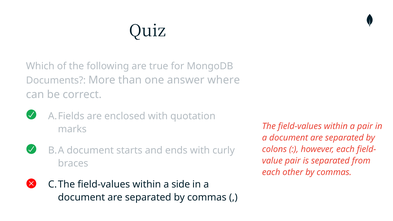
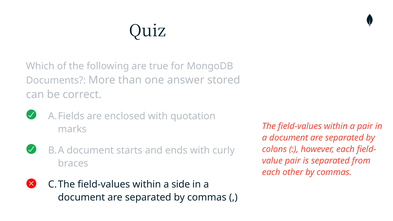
where: where -> stored
